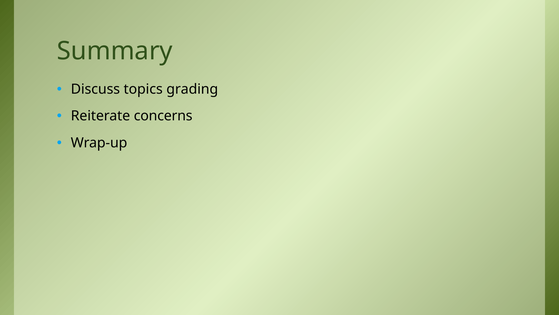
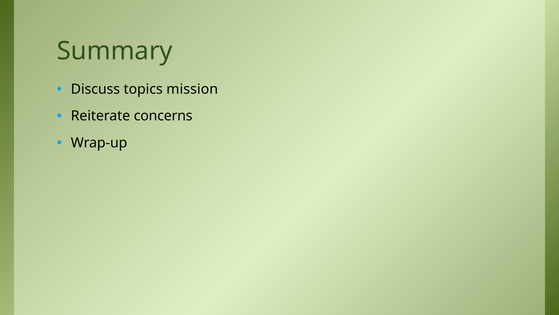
grading: grading -> mission
